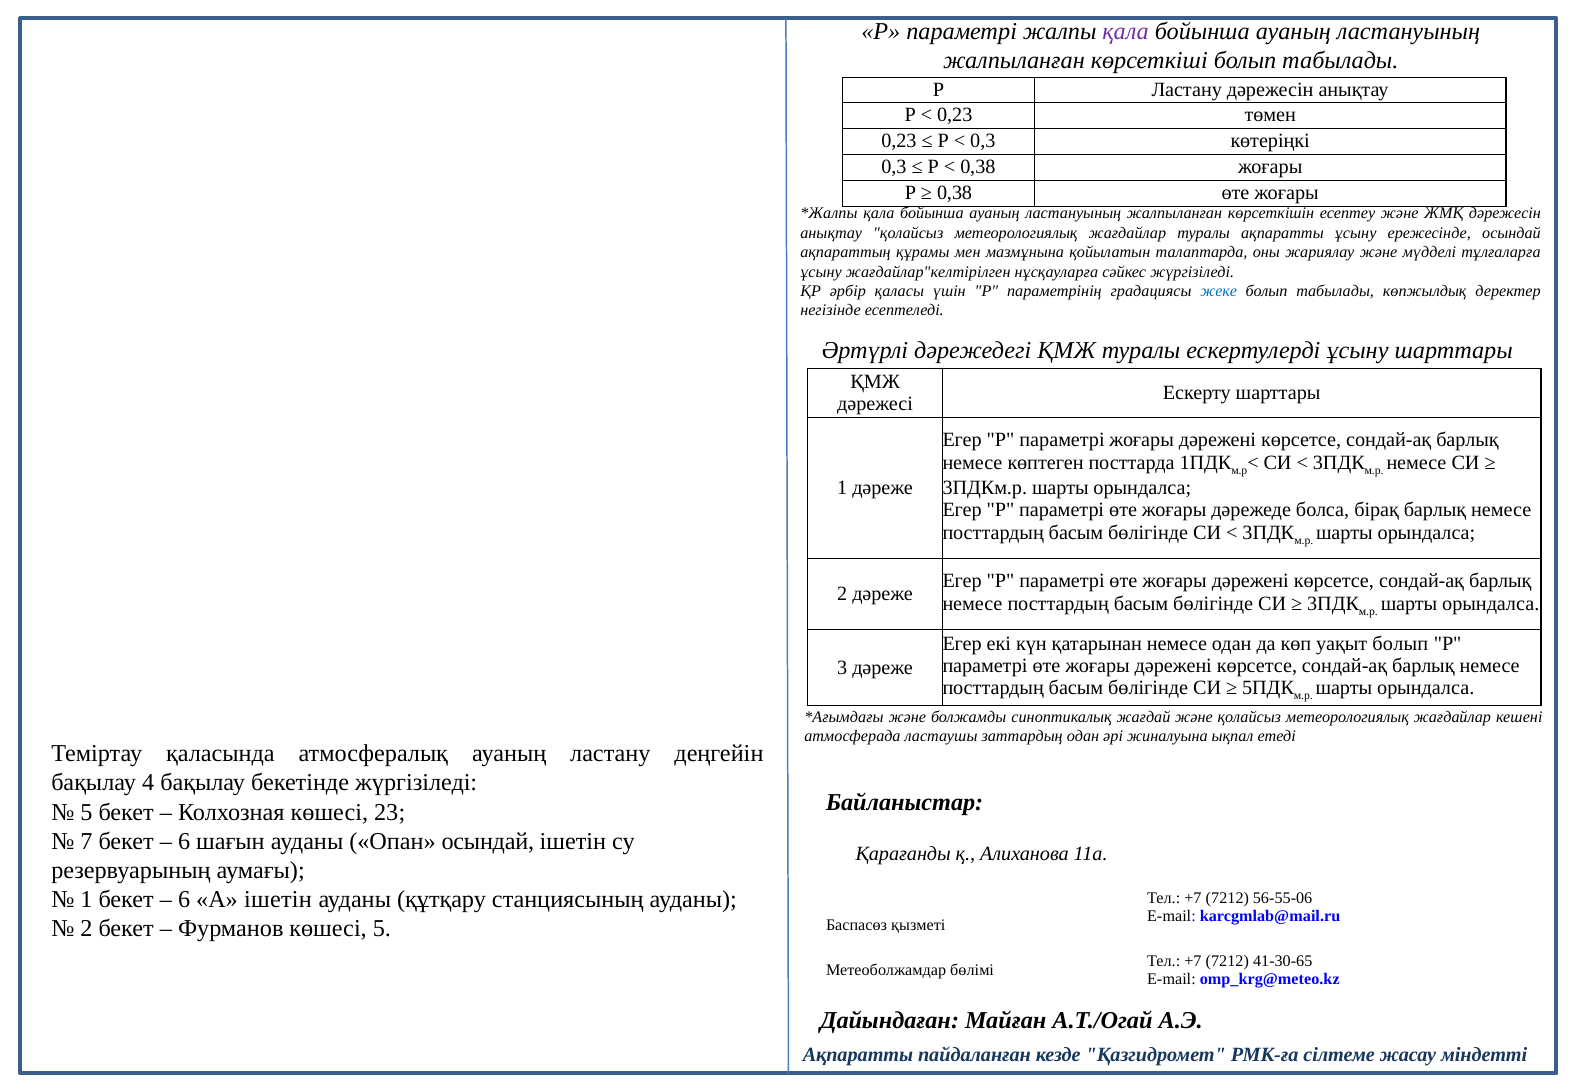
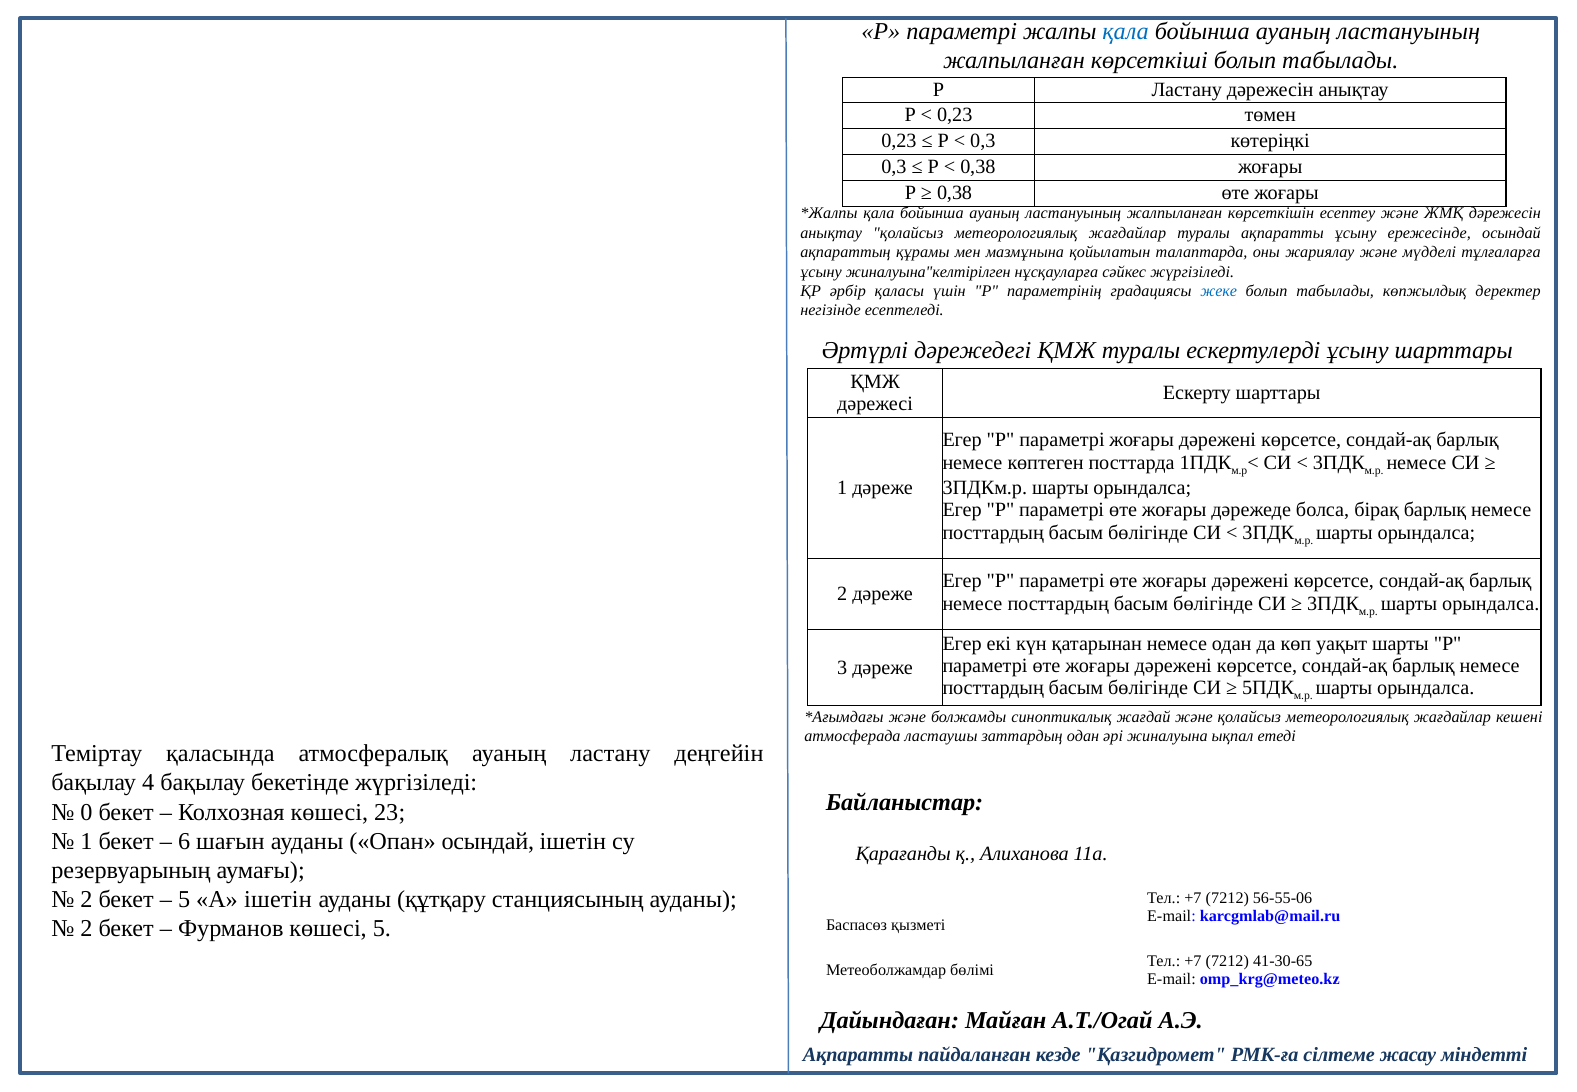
қала at (1125, 31) colour: purple -> blue
жағдайлар"келтірілген: жағдайлар"келтірілген -> жиналуына"келтірілген
уақыт болып: болып -> шарты
5 at (86, 812): 5 -> 0
7 at (86, 841): 7 -> 1
1 at (86, 899): 1 -> 2
6 at (184, 899): 6 -> 5
